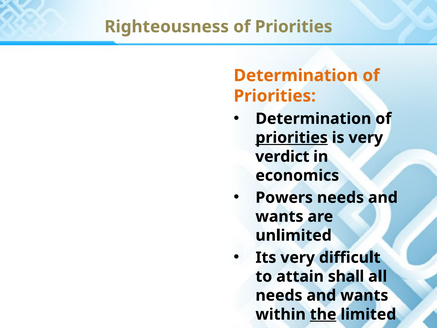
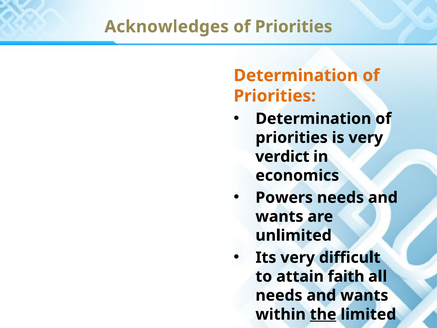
Righteousness: Righteousness -> Acknowledges
priorities at (292, 138) underline: present -> none
shall: shall -> faith
